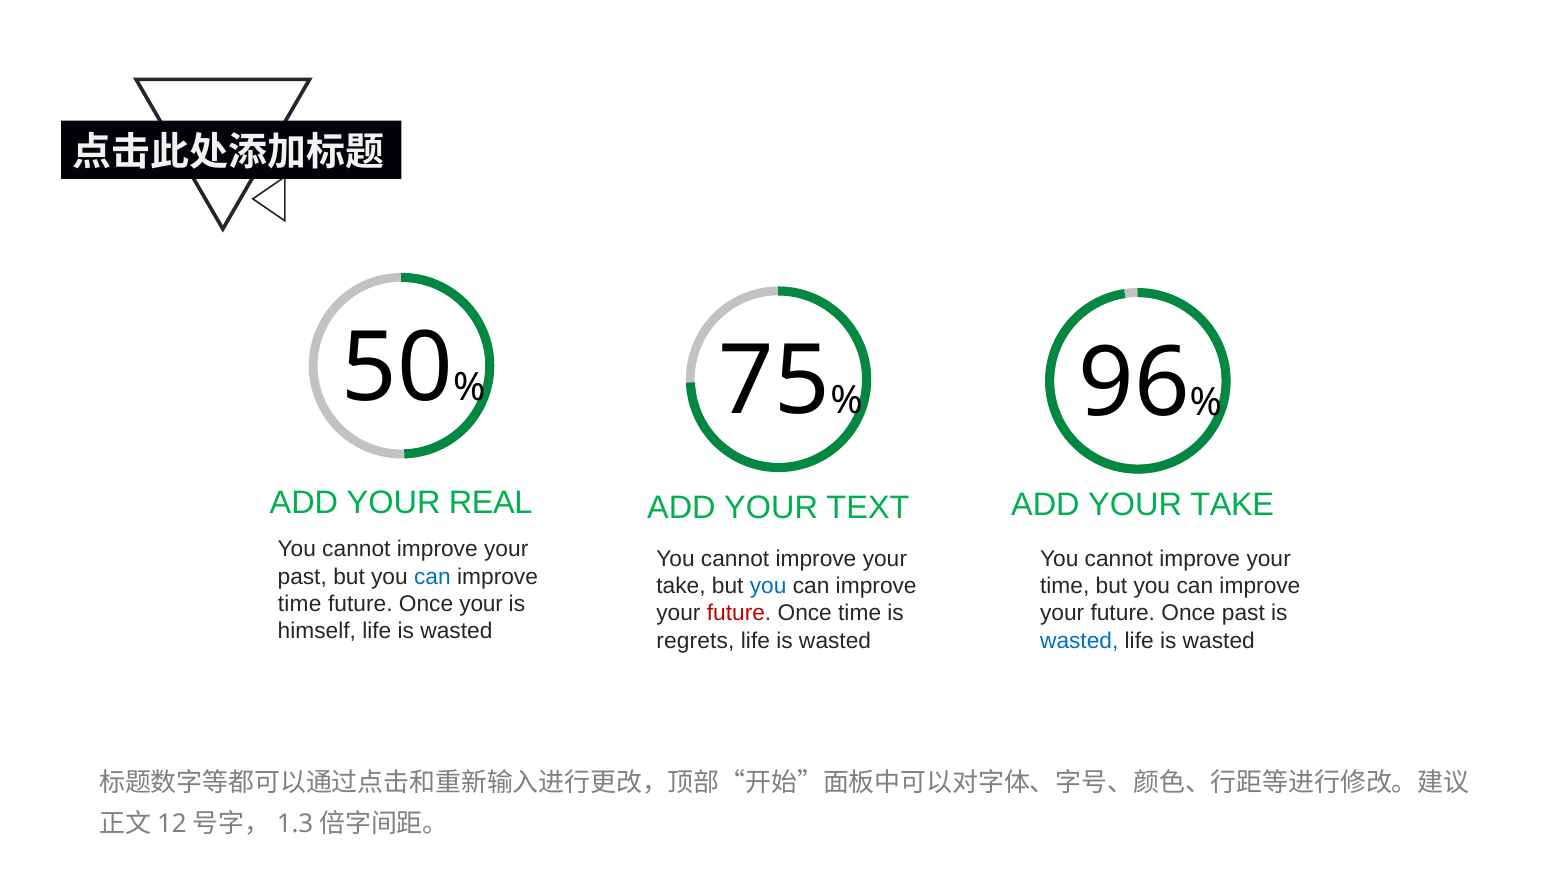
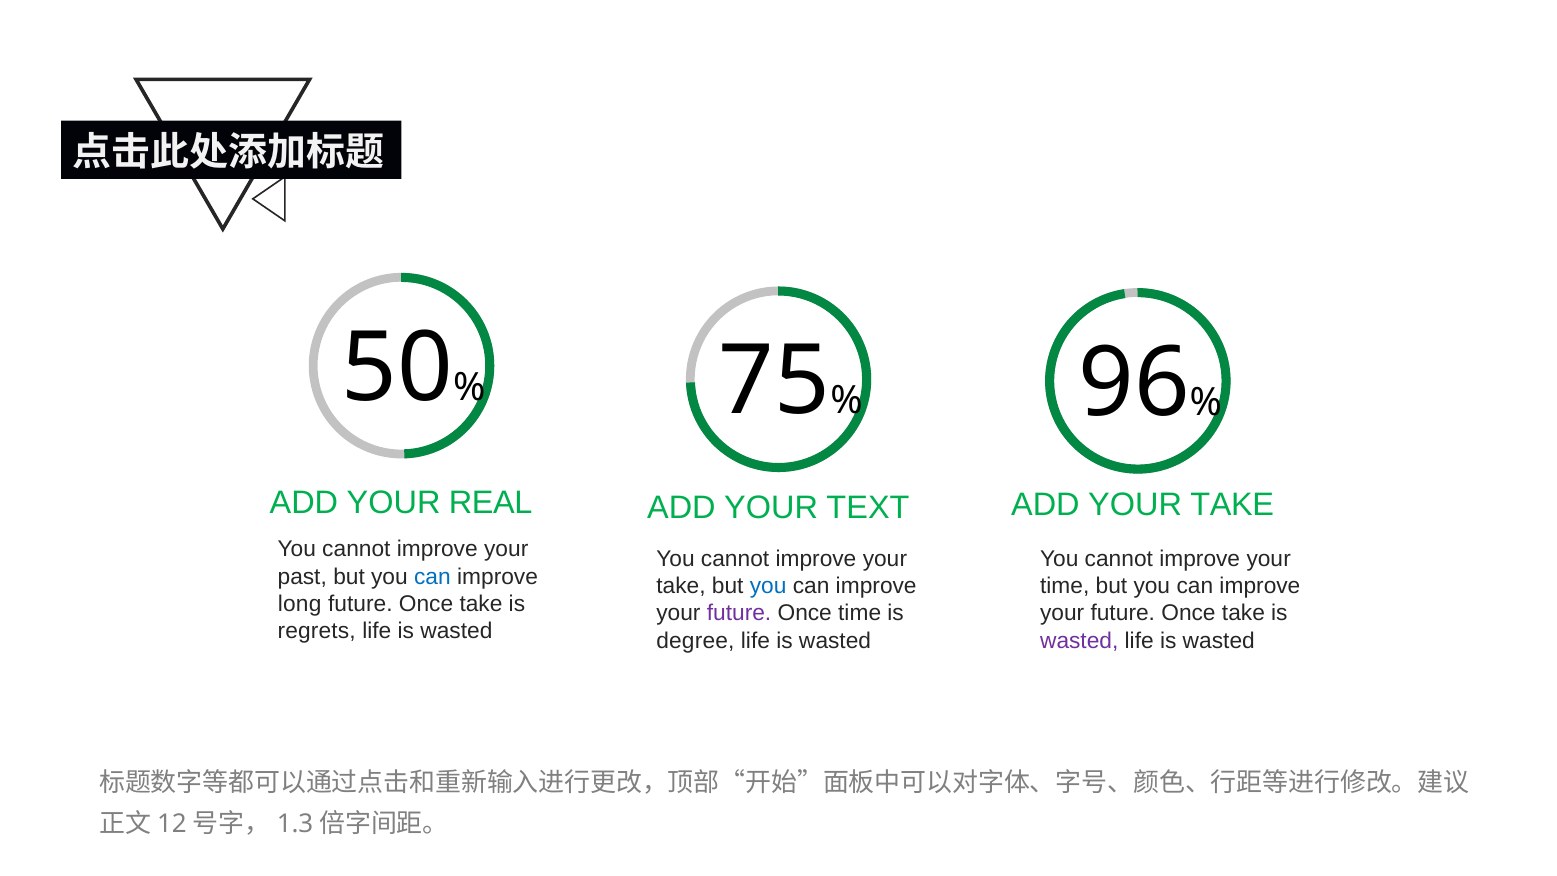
time at (300, 604): time -> long
your at (481, 604): your -> take
future at (739, 613) colour: red -> purple
your future Once past: past -> take
himself: himself -> regrets
regrets: regrets -> degree
wasted at (1079, 640) colour: blue -> purple
